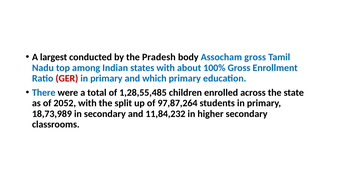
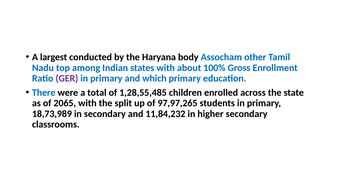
Pradesh: Pradesh -> Haryana
Assocham gross: gross -> other
GER colour: red -> purple
2052: 2052 -> 2065
97,87,264: 97,87,264 -> 97,97,265
